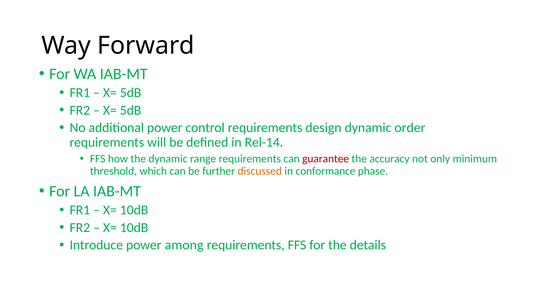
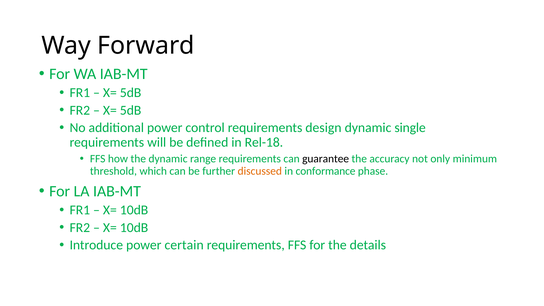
order: order -> single
Rel-14: Rel-14 -> Rel-18
guarantee colour: red -> black
among: among -> certain
